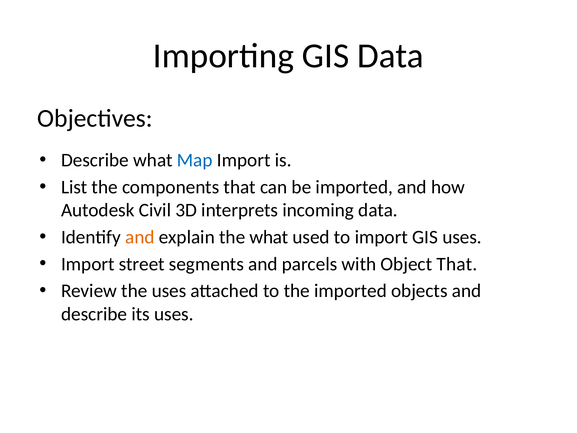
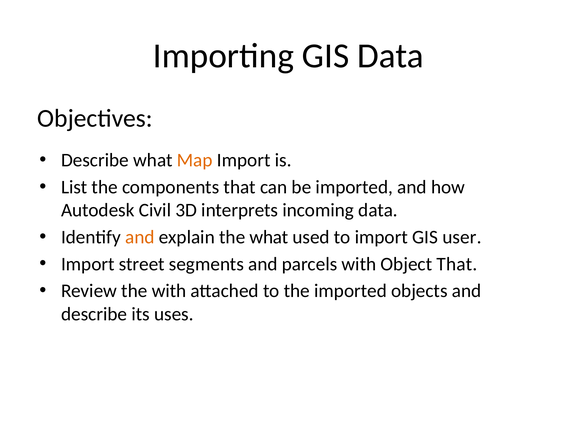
Map colour: blue -> orange
GIS uses: uses -> user
the uses: uses -> with
